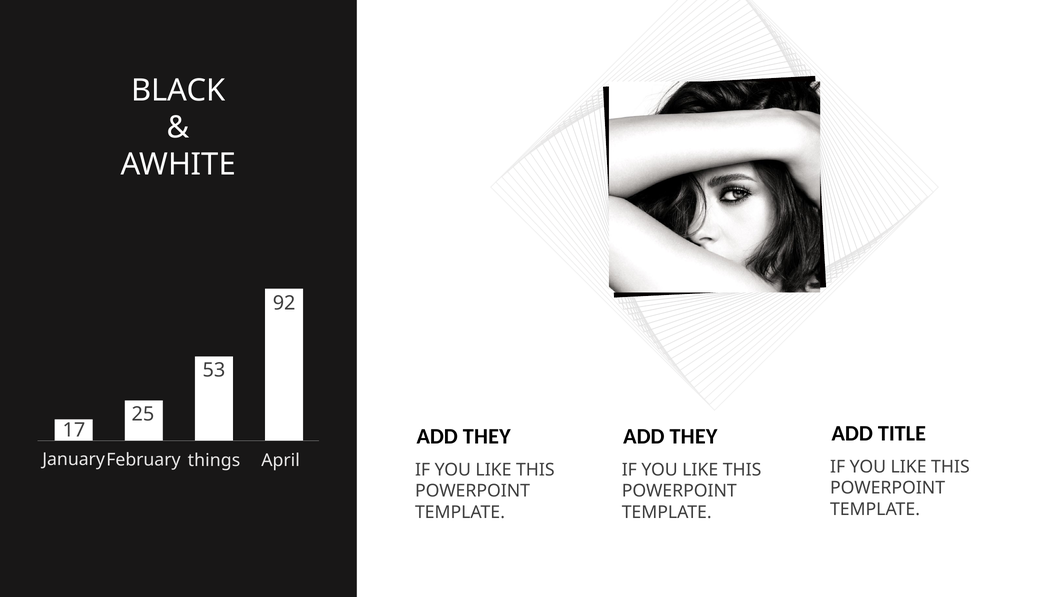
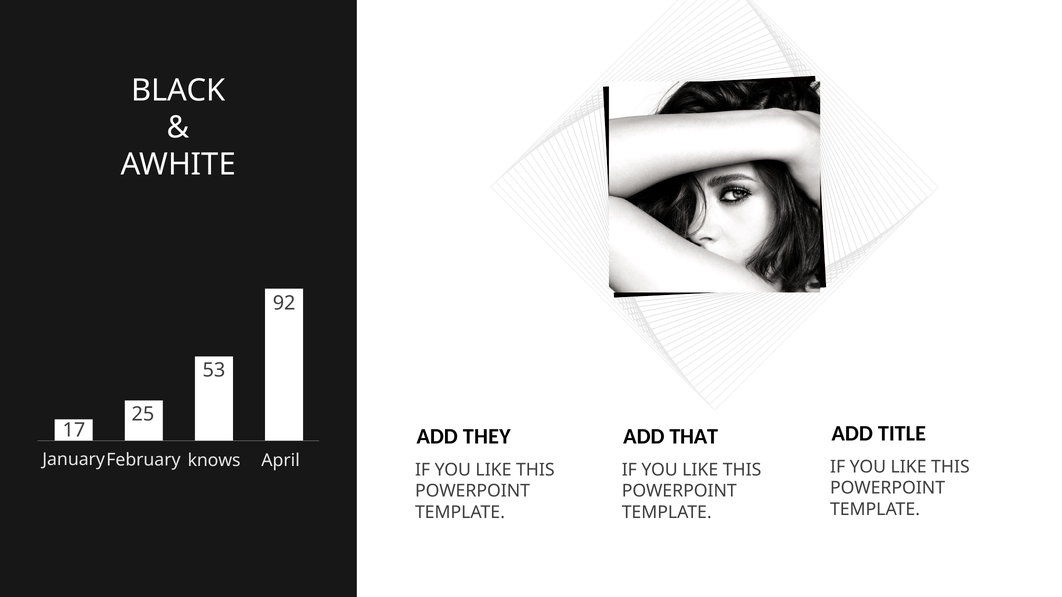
THEY at (693, 437): THEY -> THAT
things: things -> knows
